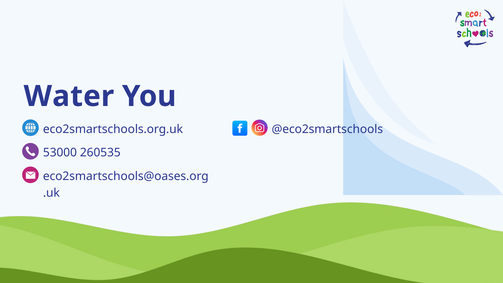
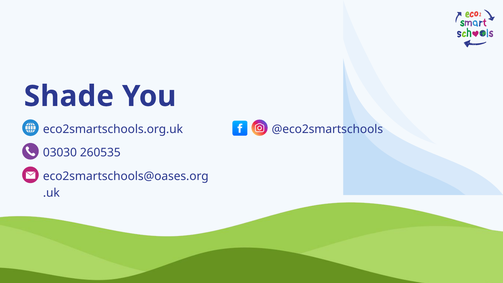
Water: Water -> Shade
53000: 53000 -> 03030
